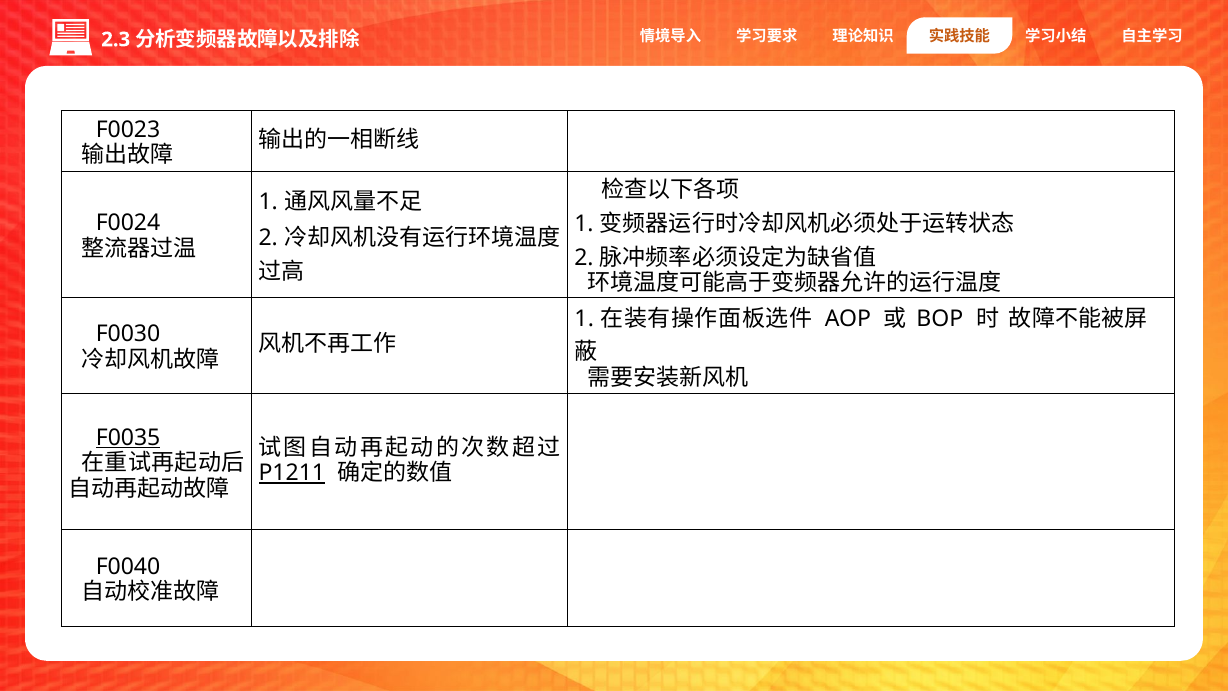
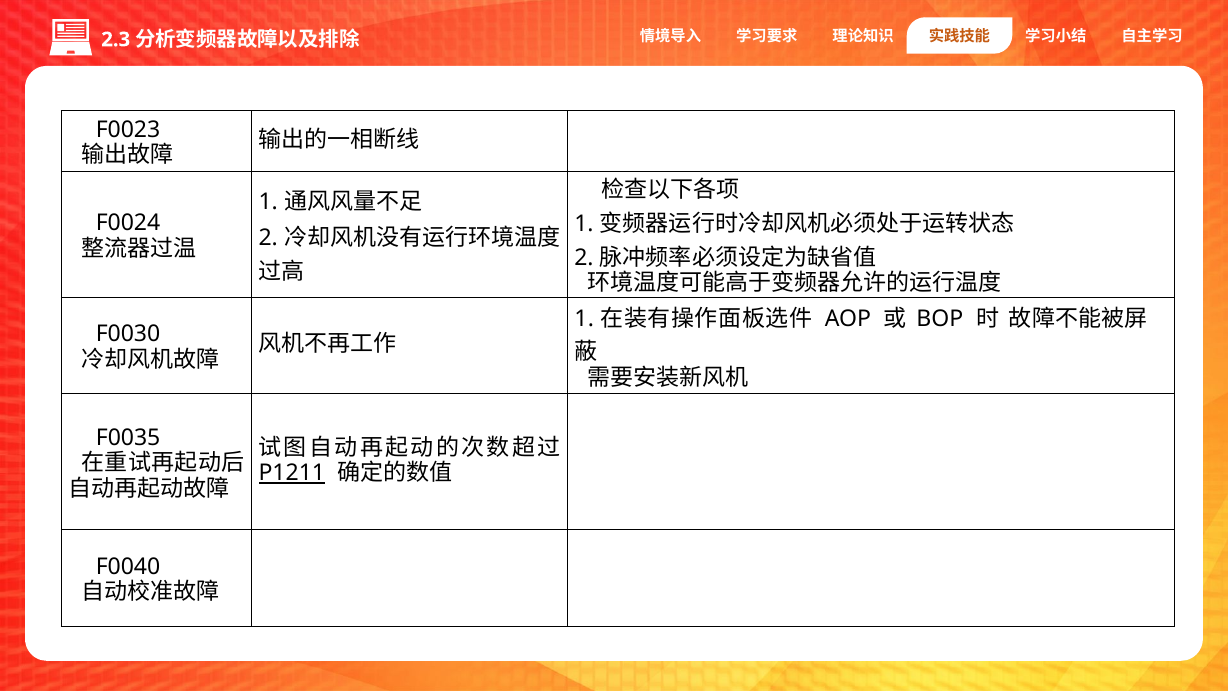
F0035 underline: present -> none
